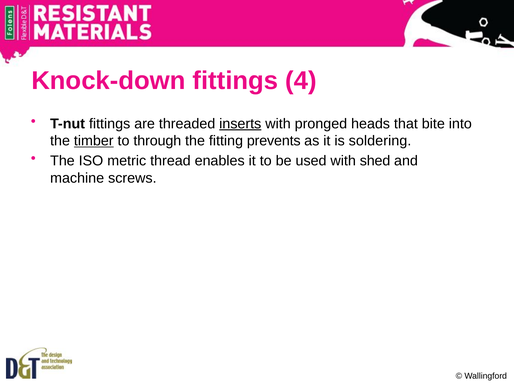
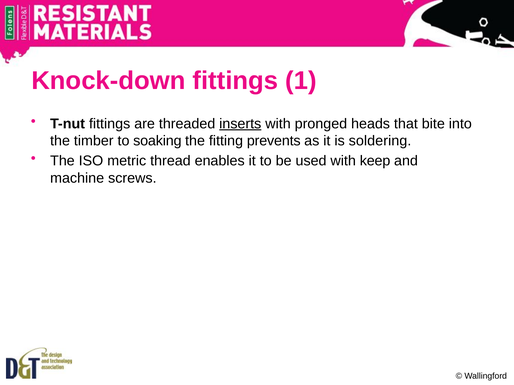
4: 4 -> 1
timber underline: present -> none
through: through -> soaking
shed: shed -> keep
